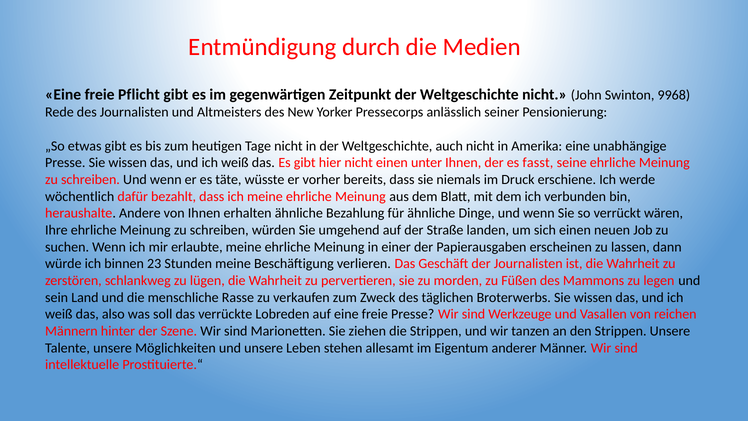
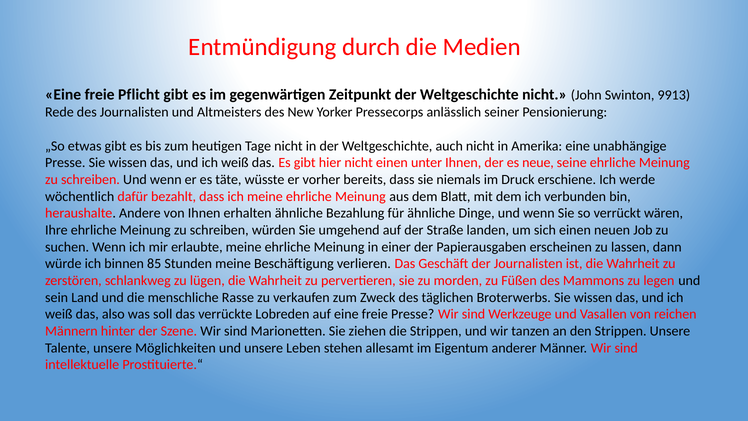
9968: 9968 -> 9913
fasst: fasst -> neue
23: 23 -> 85
